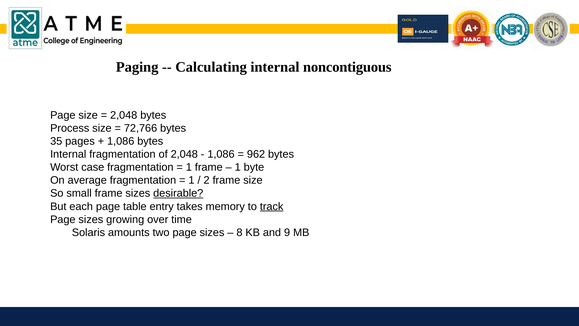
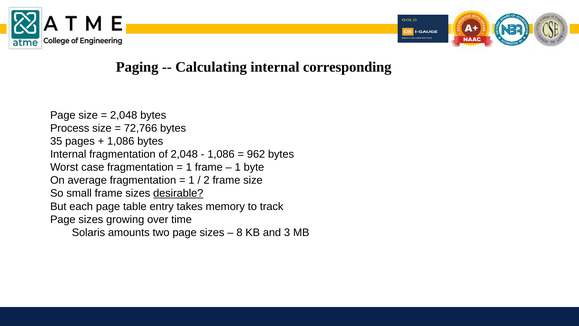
noncontiguous: noncontiguous -> corresponding
track underline: present -> none
9: 9 -> 3
